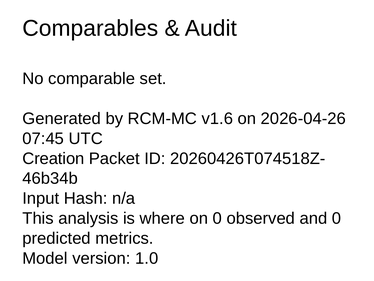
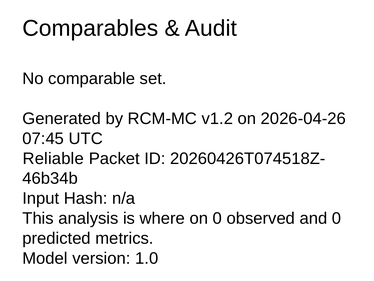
v1.6: v1.6 -> v1.2
Creation: Creation -> Reliable
